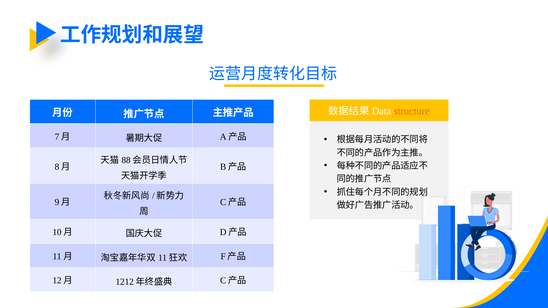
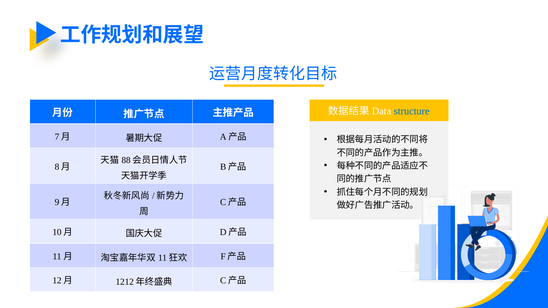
structure colour: orange -> blue
